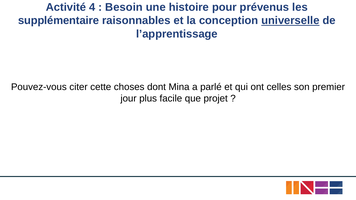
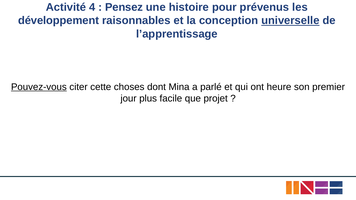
Besoin: Besoin -> Pensez
supplémentaire: supplémentaire -> développement
Pouvez-vous underline: none -> present
celles: celles -> heure
